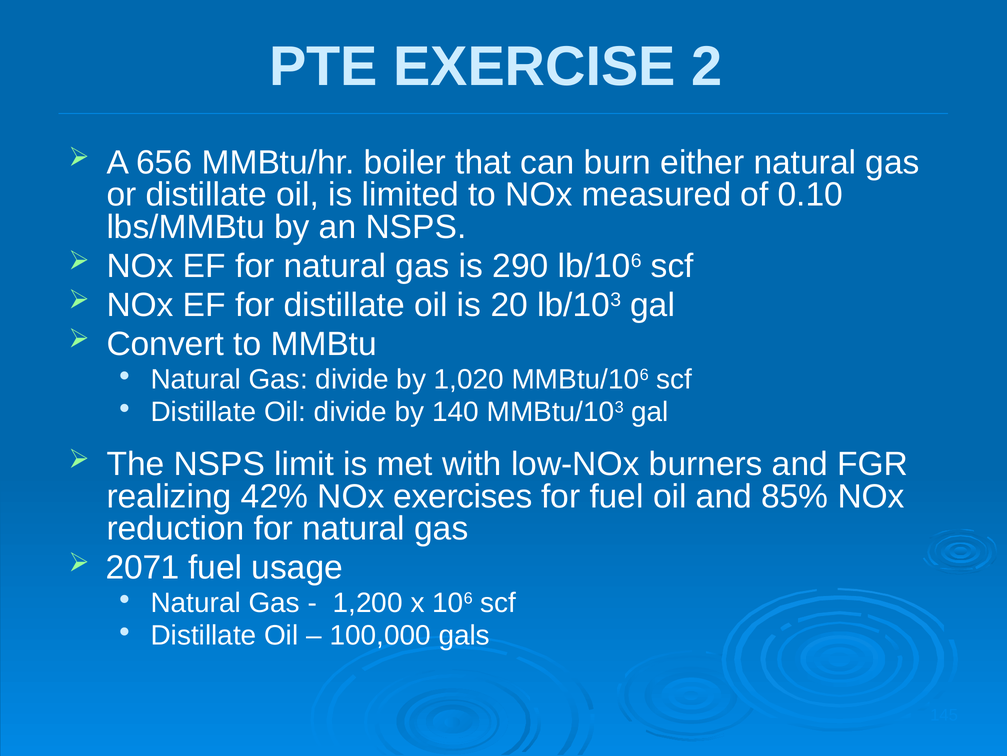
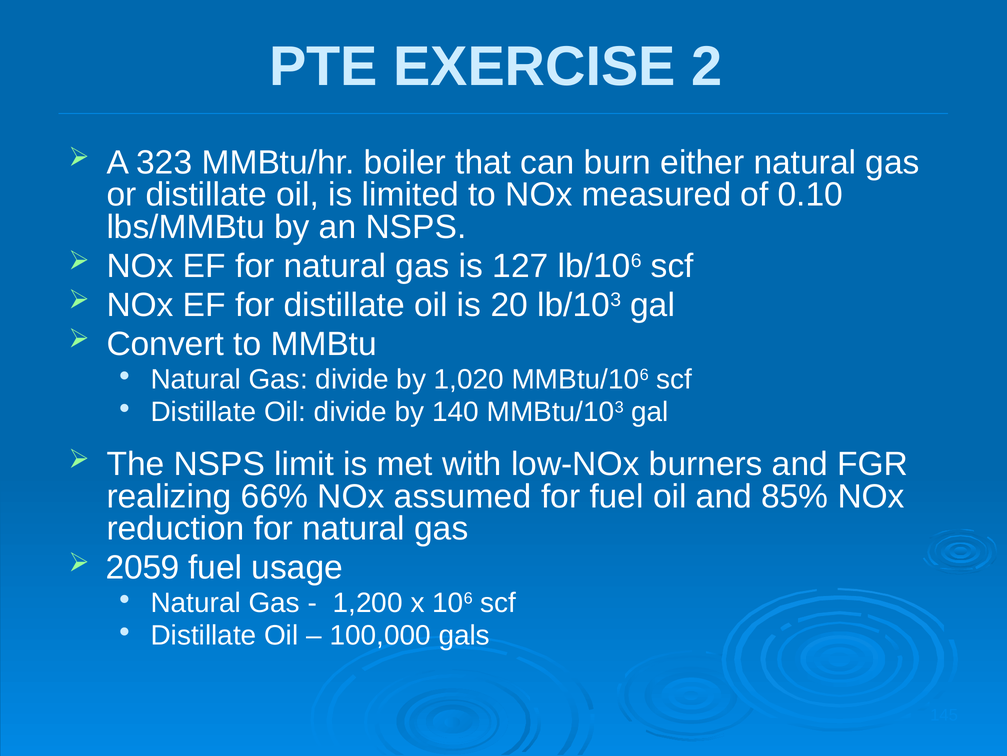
656: 656 -> 323
290: 290 -> 127
42%: 42% -> 66%
exercises: exercises -> assumed
2071: 2071 -> 2059
